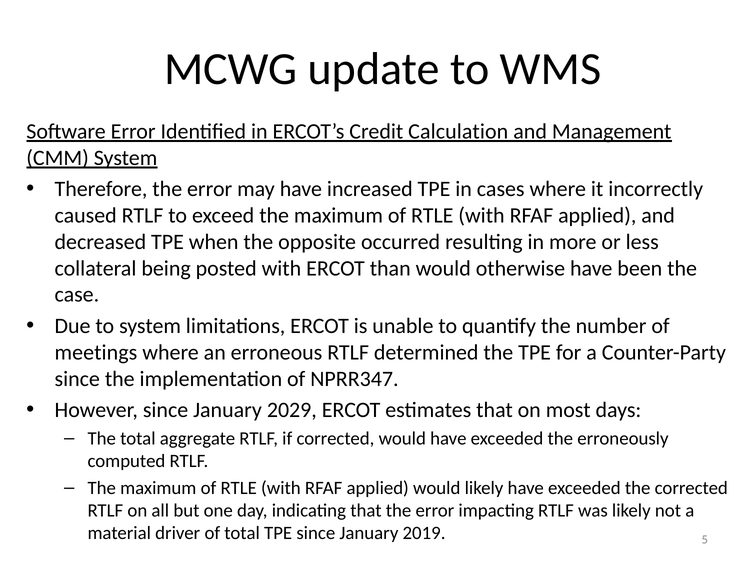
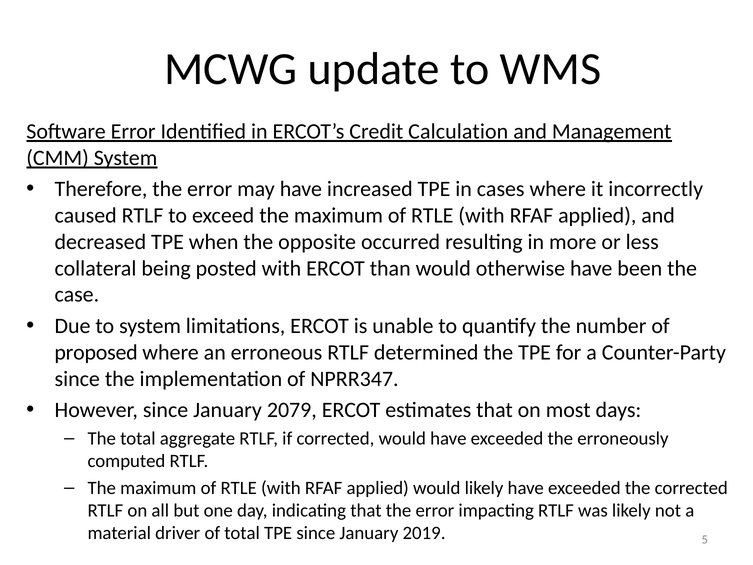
meetings: meetings -> proposed
2029: 2029 -> 2079
